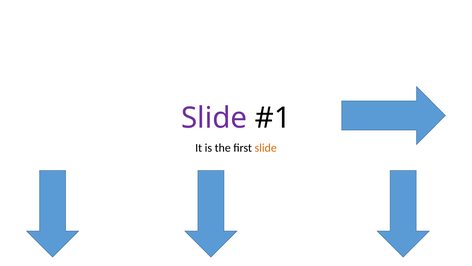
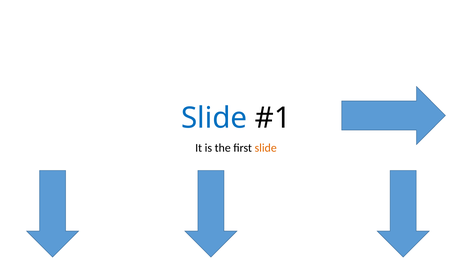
Slide at (214, 118) colour: purple -> blue
